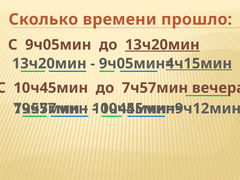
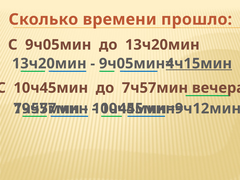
13ч20мин at (162, 45) underline: present -> none
